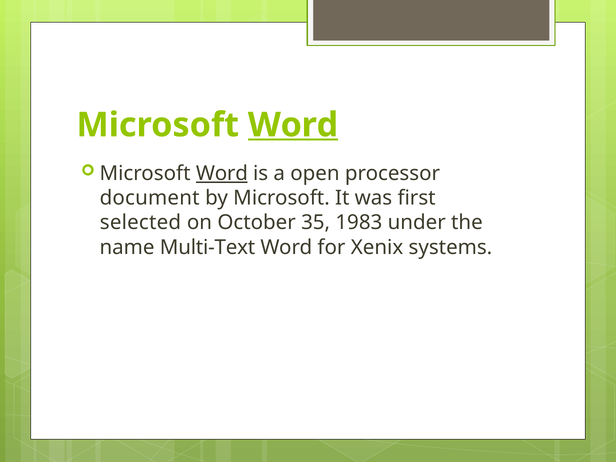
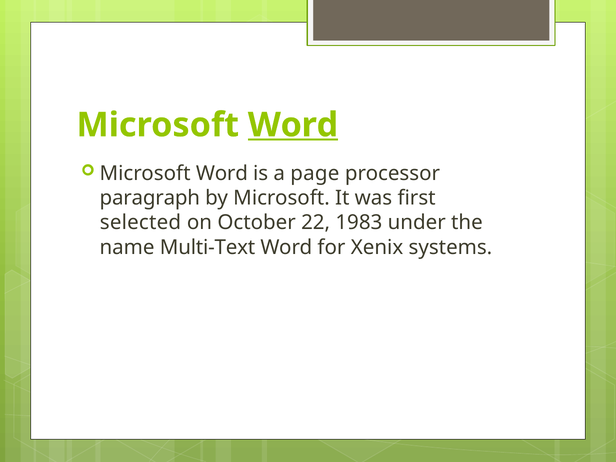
Word at (222, 173) underline: present -> none
open: open -> page
document: document -> paragraph
35: 35 -> 22
